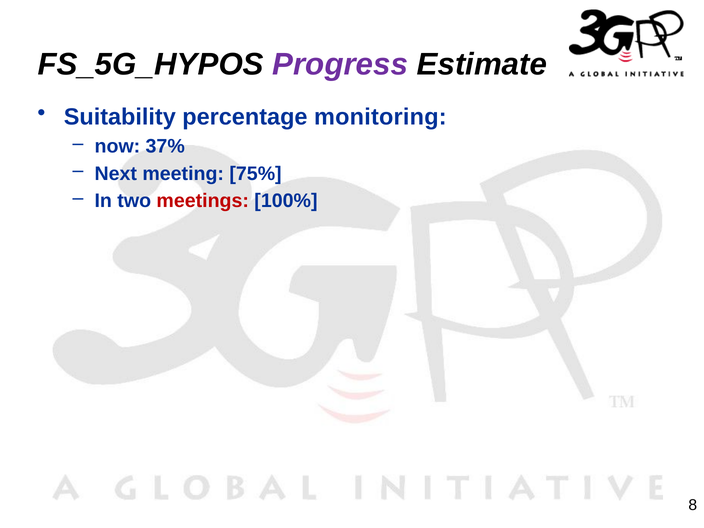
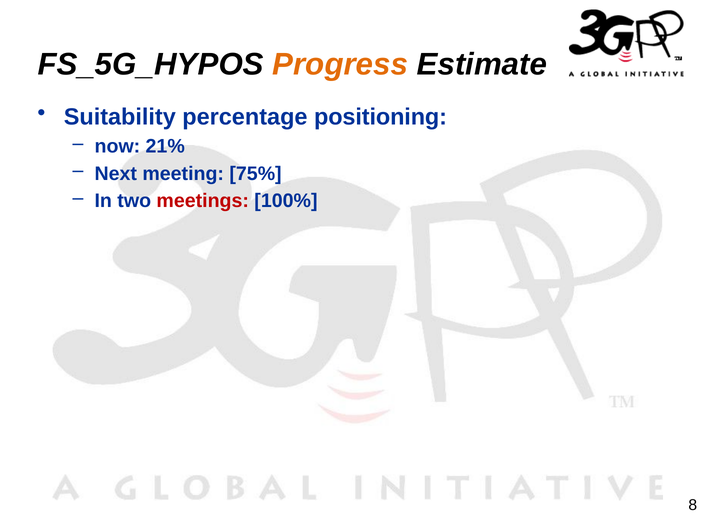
Progress colour: purple -> orange
monitoring: monitoring -> positioning
37%: 37% -> 21%
